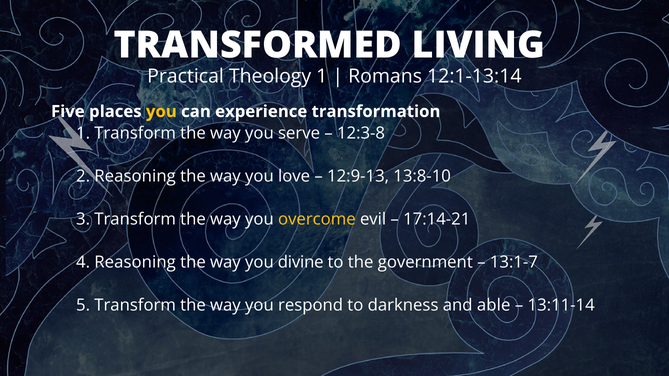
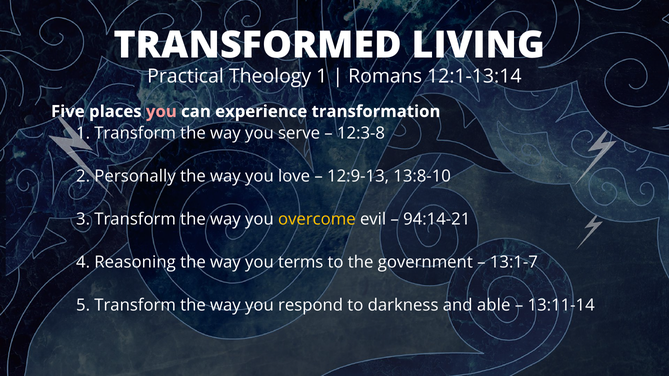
you at (161, 112) colour: yellow -> pink
2 Reasoning: Reasoning -> Personally
17:14-21: 17:14-21 -> 94:14-21
divine: divine -> terms
